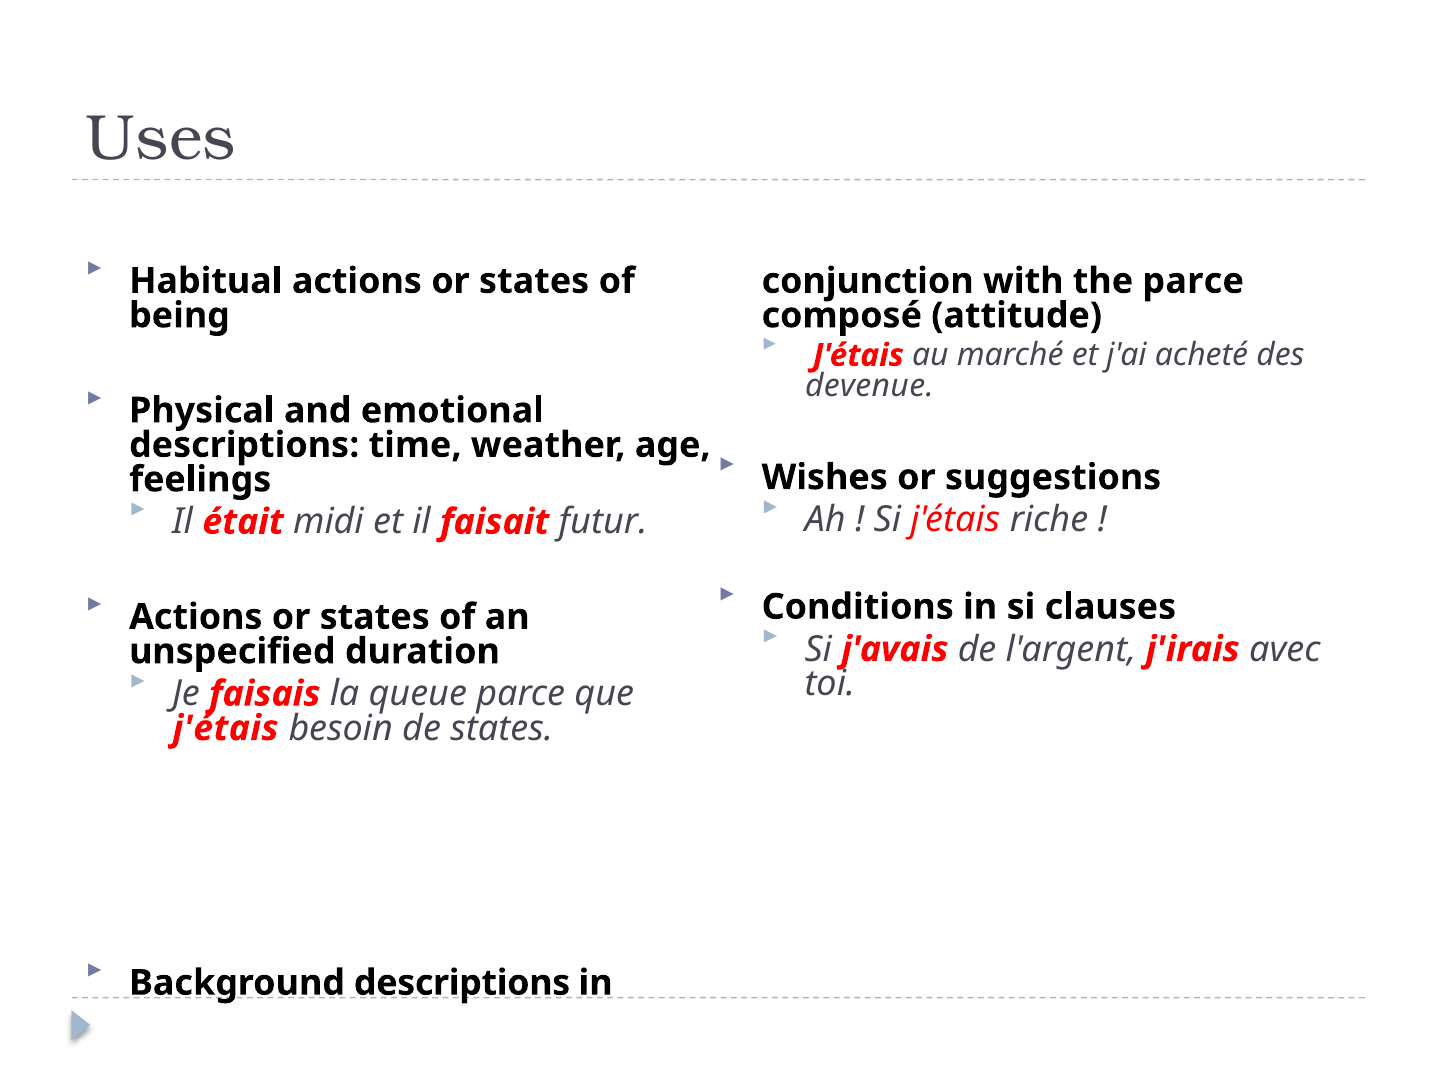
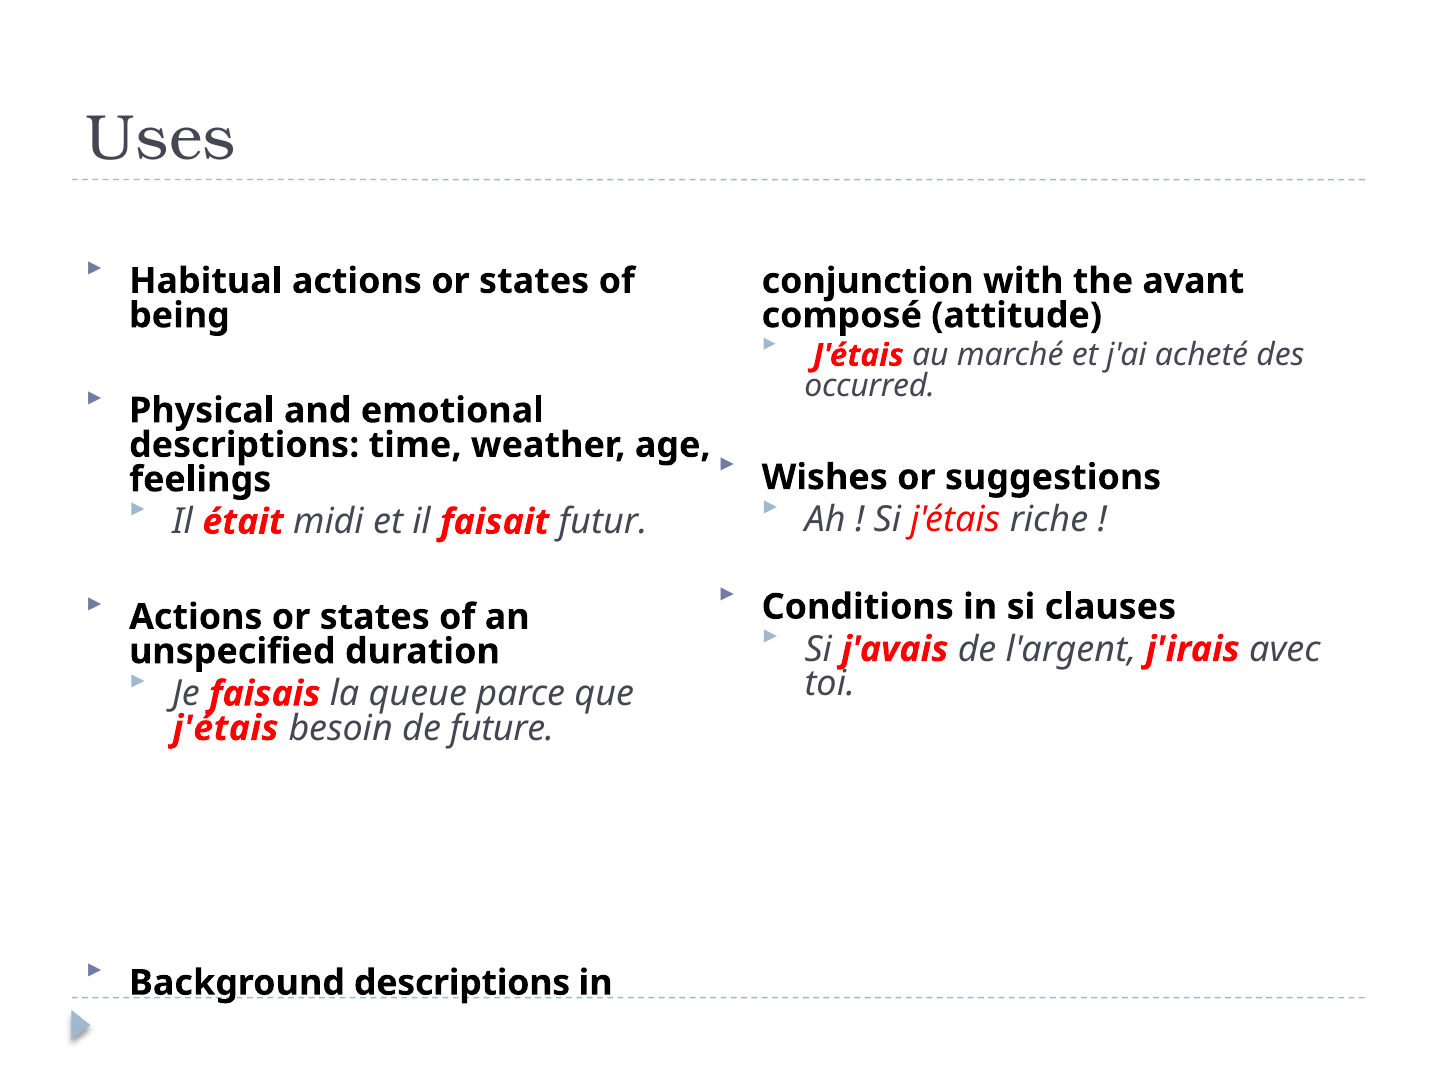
the parce: parce -> avant
devenue: devenue -> occurred
de states: states -> future
